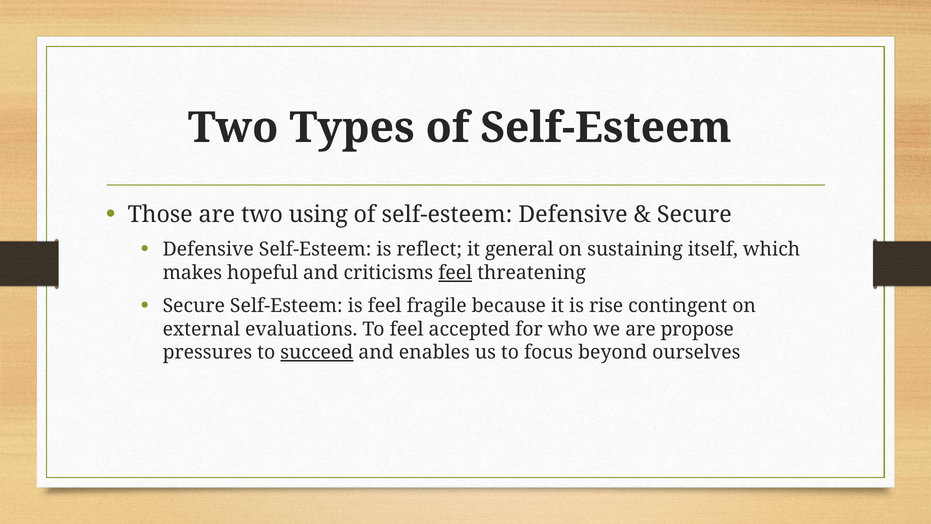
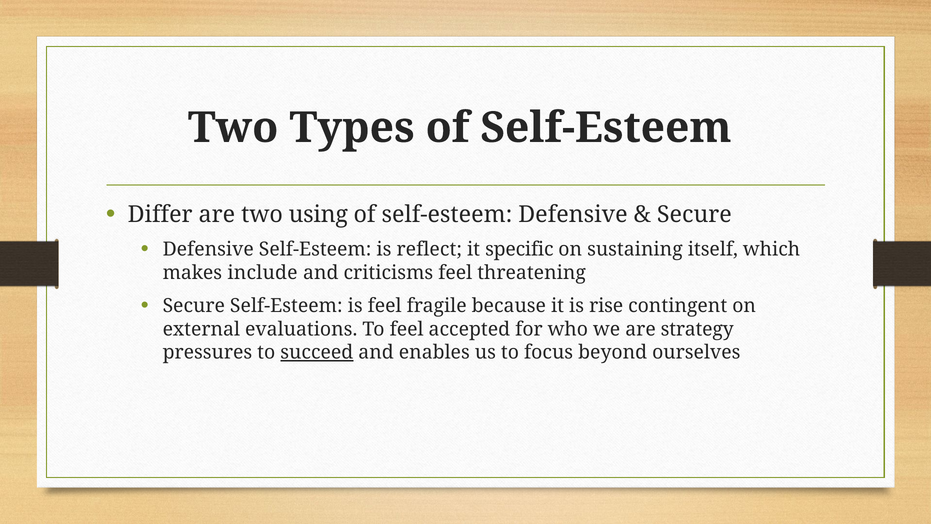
Those: Those -> Differ
general: general -> specific
hopeful: hopeful -> include
feel at (455, 273) underline: present -> none
propose: propose -> strategy
